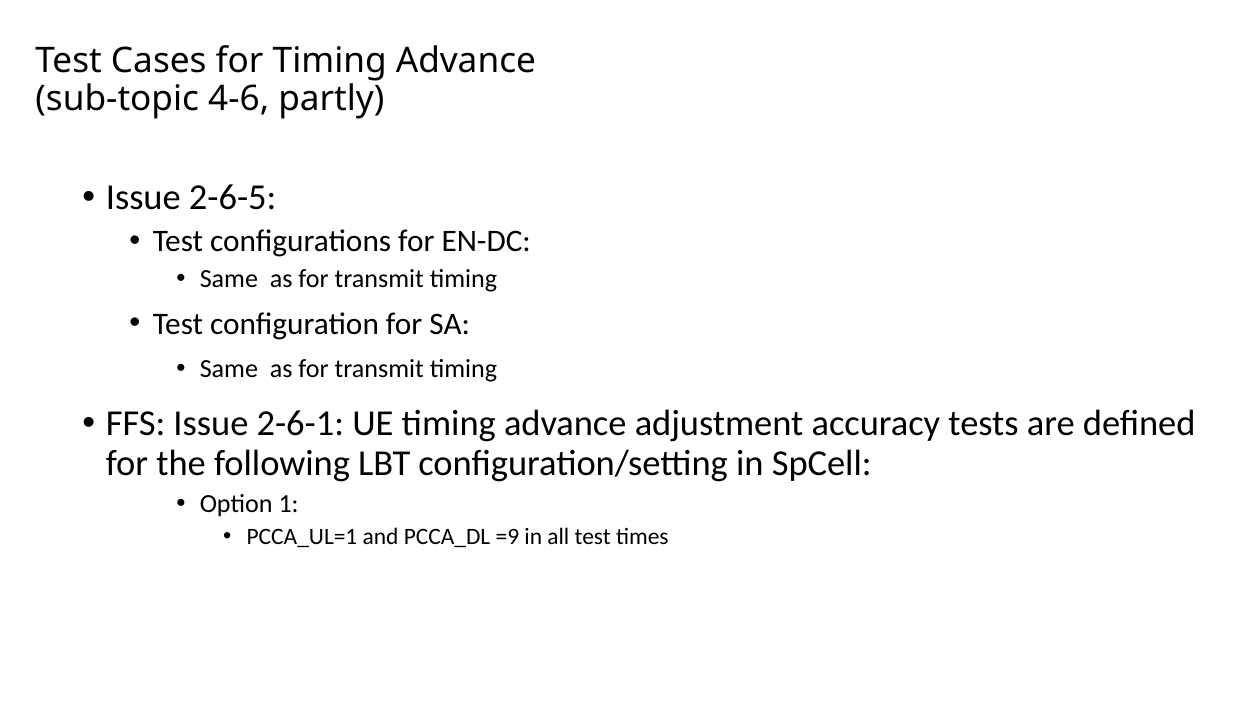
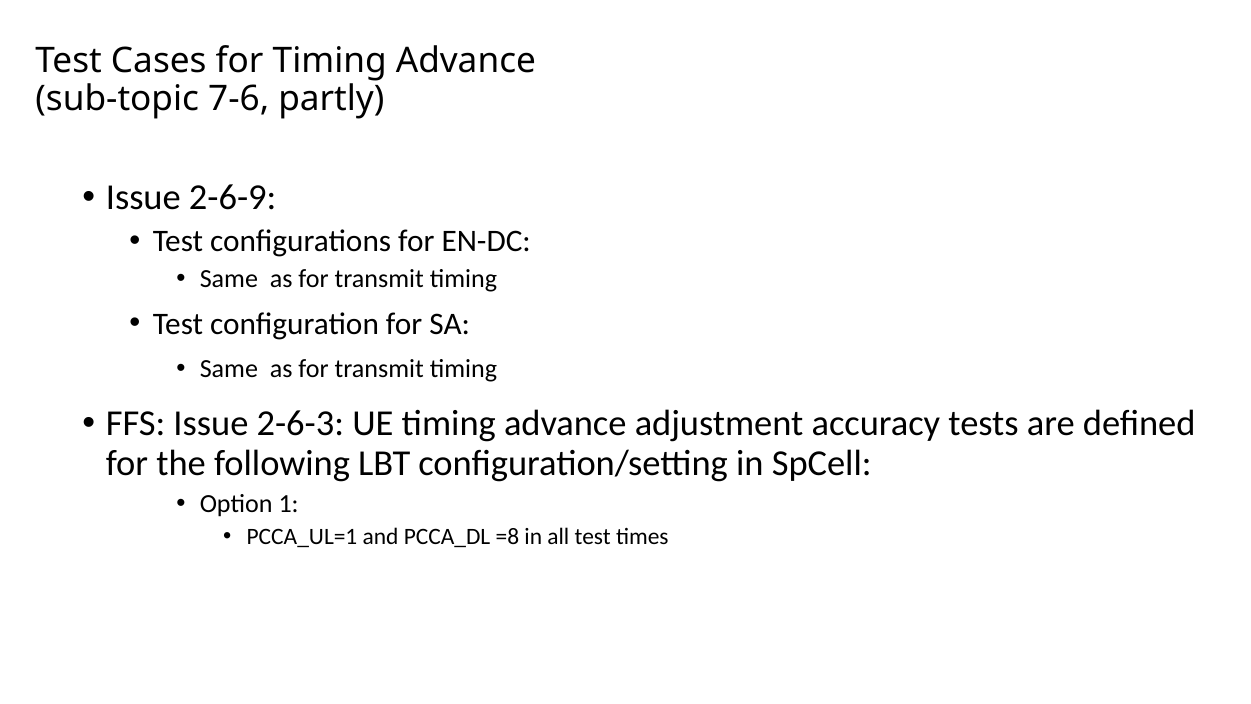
4-6: 4-6 -> 7-6
2-6-5: 2-6-5 -> 2-6-9
2-6-1: 2-6-1 -> 2-6-3
=9: =9 -> =8
